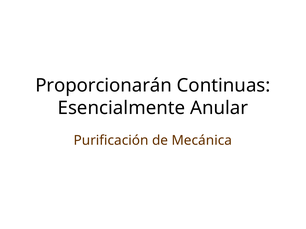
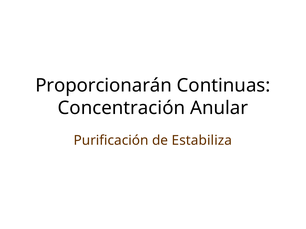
Esencialmente: Esencialmente -> Concentración
Mecánica: Mecánica -> Estabiliza
